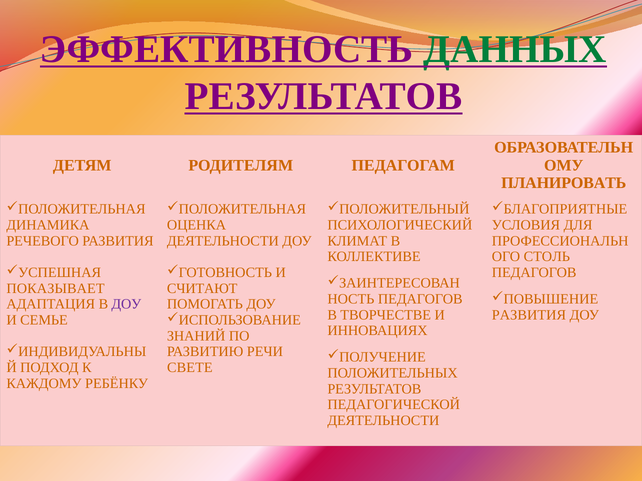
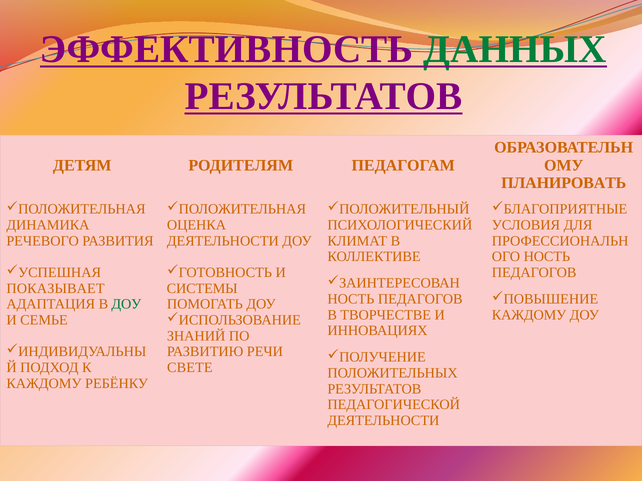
СТОЛЬ at (547, 257): СТОЛЬ -> НОСТЬ
СЧИТАЮТ: СЧИТАЮТ -> СИСТЕМЫ
ДОУ at (126, 305) colour: purple -> green
РАЗВИТИЯ at (529, 315): РАЗВИТИЯ -> КАЖДОМУ
